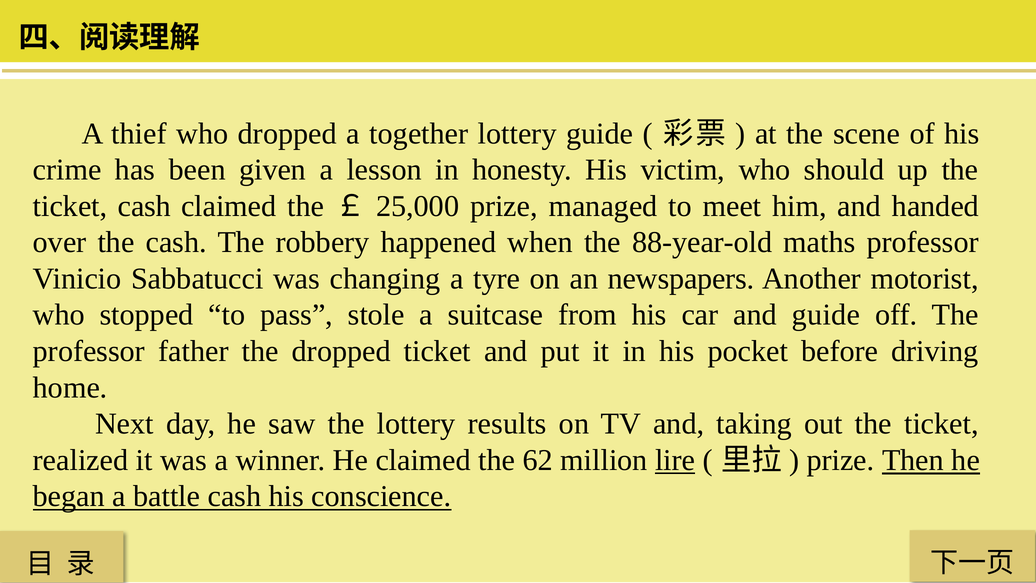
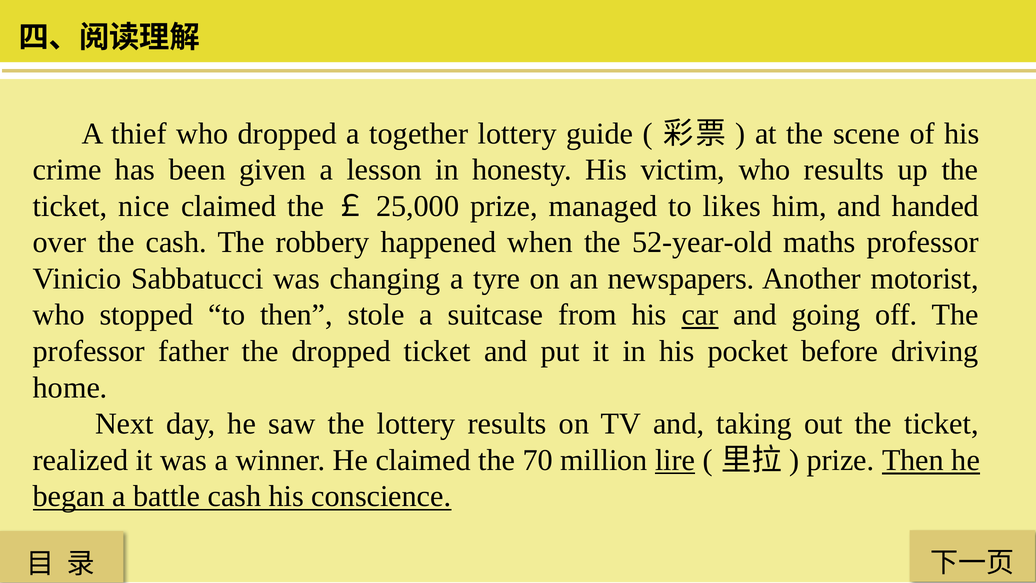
who should: should -> results
ticket cash: cash -> nice
meet: meet -> likes
88-year-old: 88-year-old -> 52-year-old
to pass: pass -> then
car underline: none -> present
and guide: guide -> going
62: 62 -> 70
